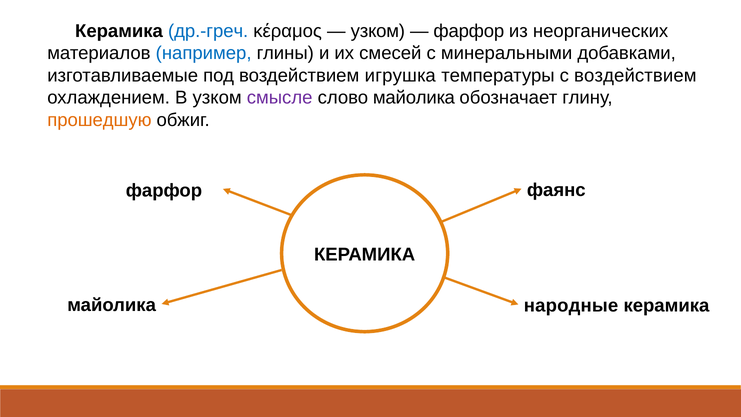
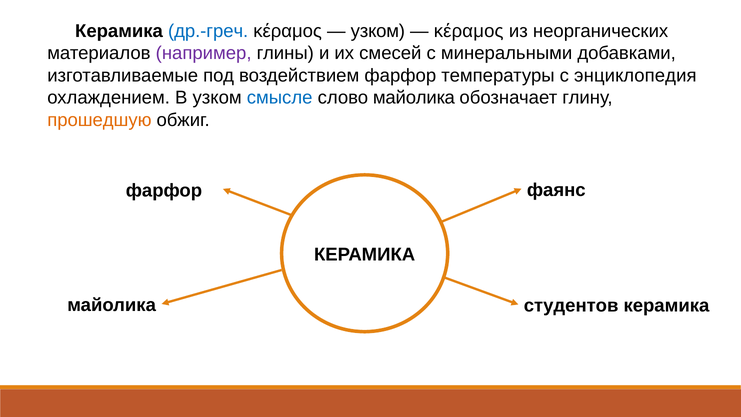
фарфор at (469, 31): фарфор -> κέραμος
например colour: blue -> purple
воздействием игрушка: игрушка -> фарфор
с воздействием: воздействием -> энциклопедия
смысле colour: purple -> blue
народные: народные -> студентов
